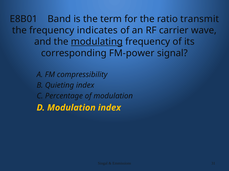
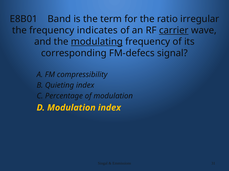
transmit: transmit -> irregular
carrier underline: none -> present
FM-power: FM-power -> FM-defecs
